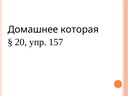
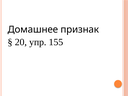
которая: которая -> признак
157: 157 -> 155
